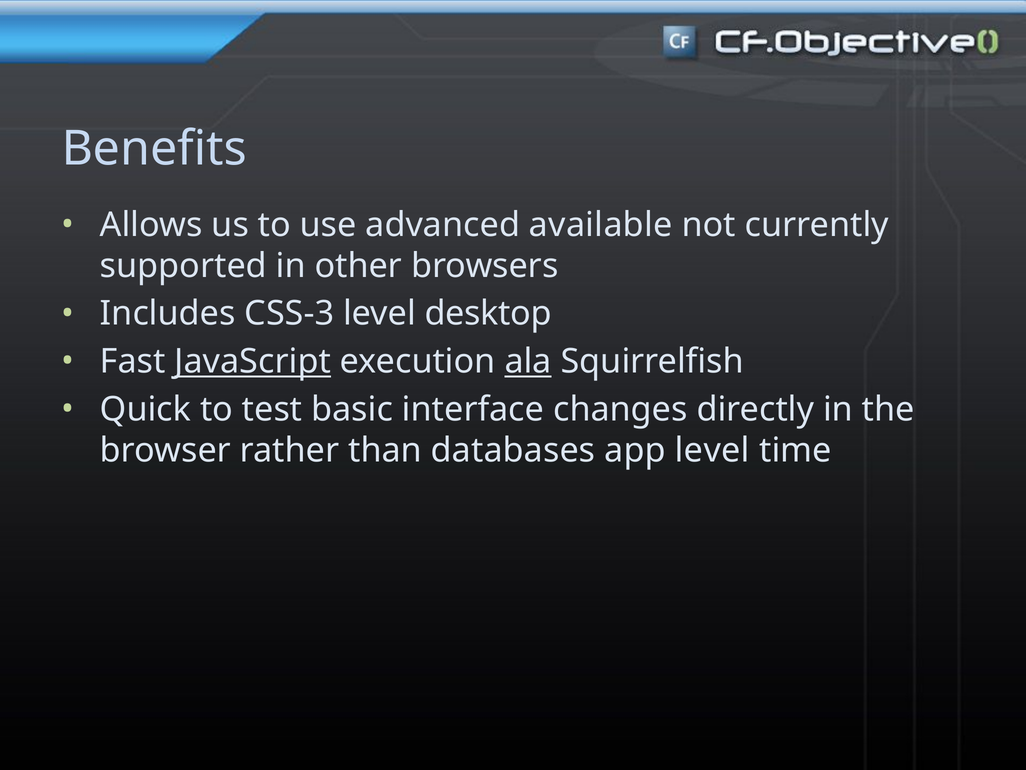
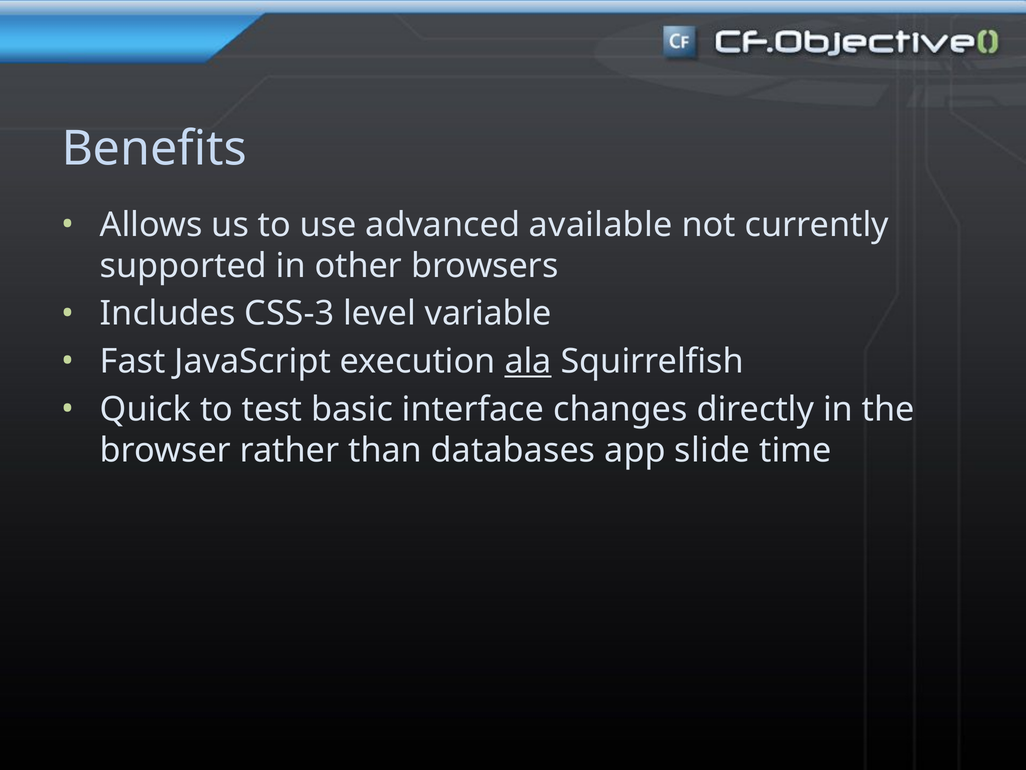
desktop: desktop -> variable
JavaScript underline: present -> none
app level: level -> slide
